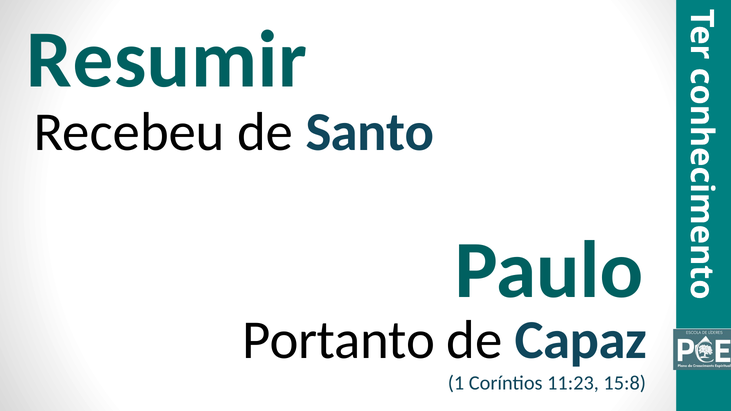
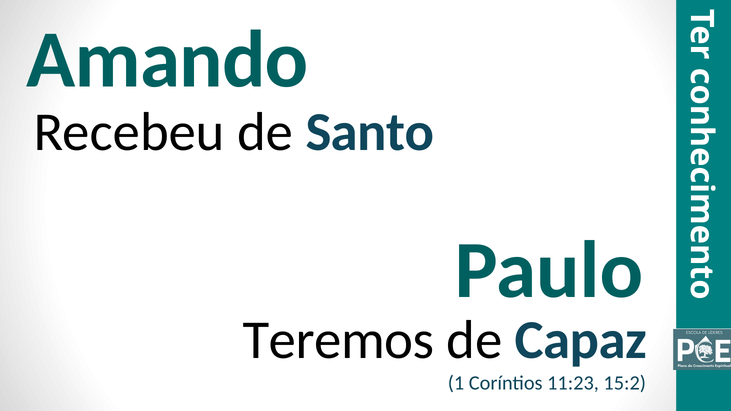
Resumir: Resumir -> Amando
Portanto: Portanto -> Teremos
15:8: 15:8 -> 15:2
